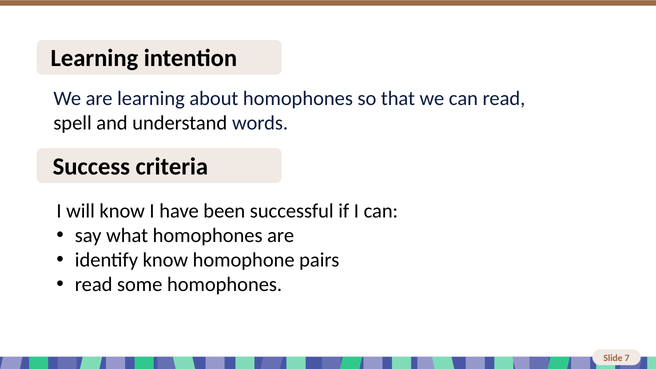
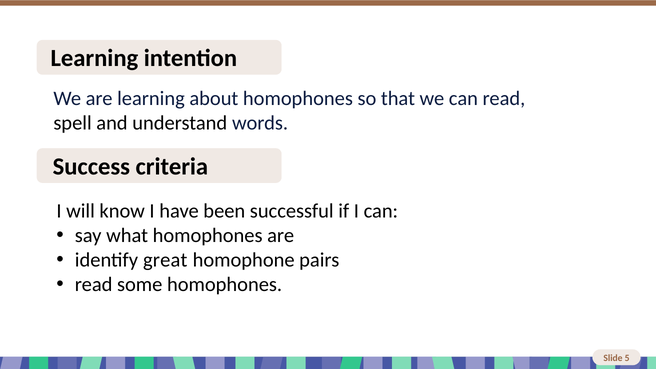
identify know: know -> great
7: 7 -> 5
